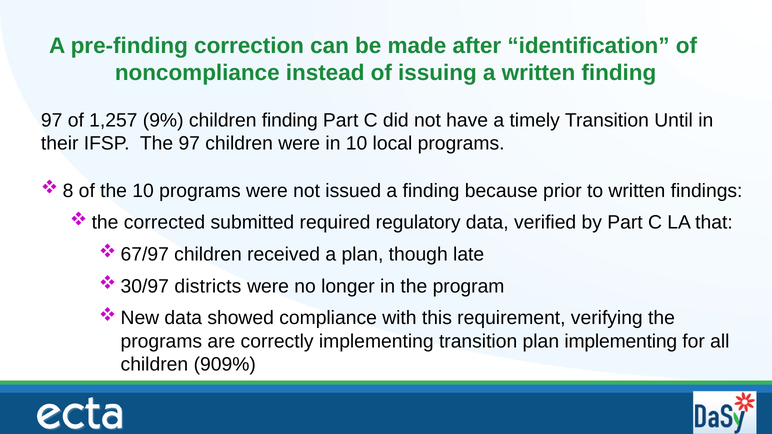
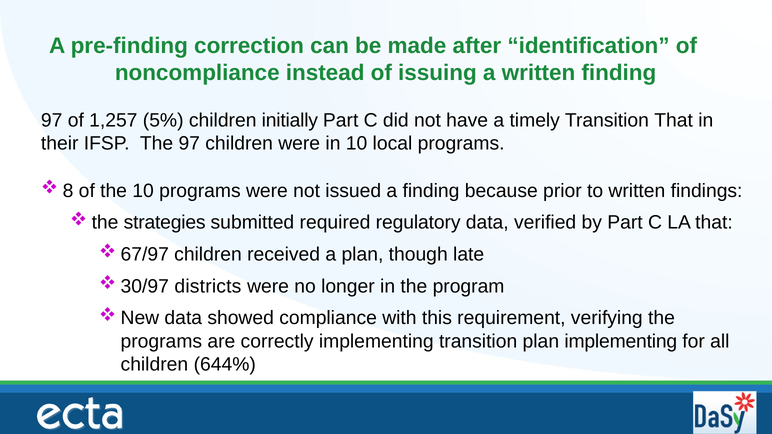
9%: 9% -> 5%
children finding: finding -> initially
Transition Until: Until -> That
corrected: corrected -> strategies
909%: 909% -> 644%
